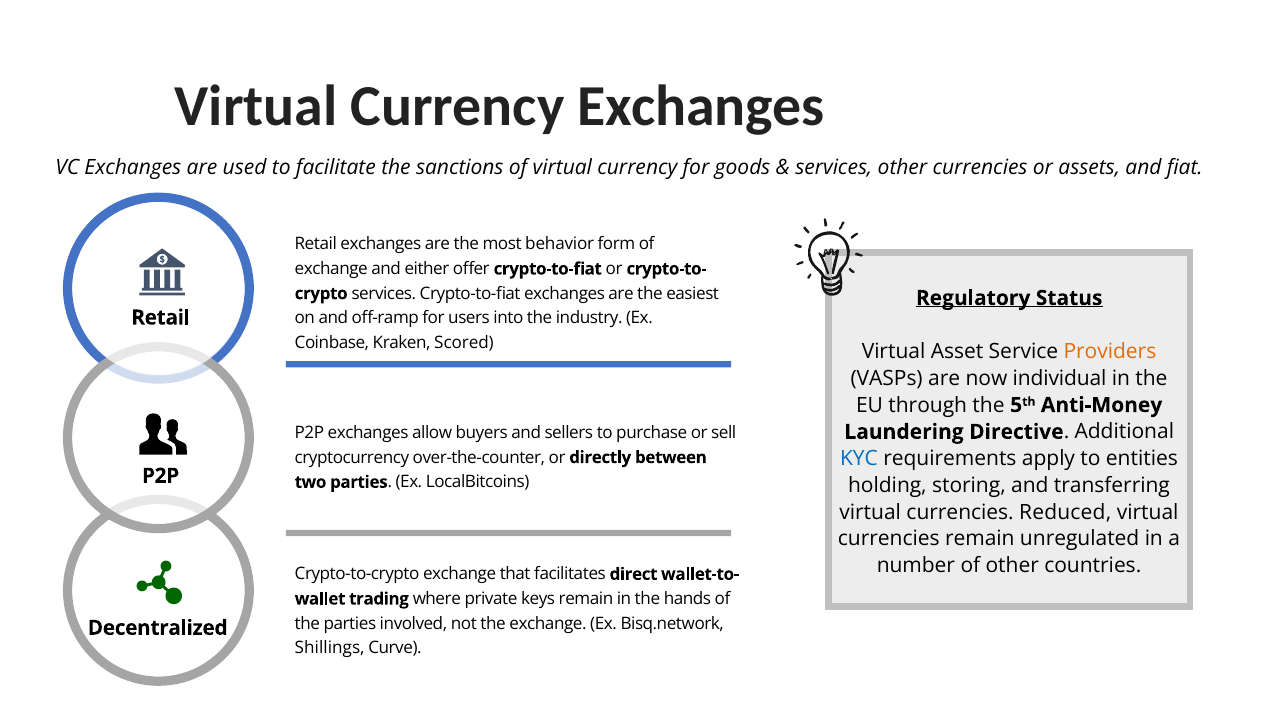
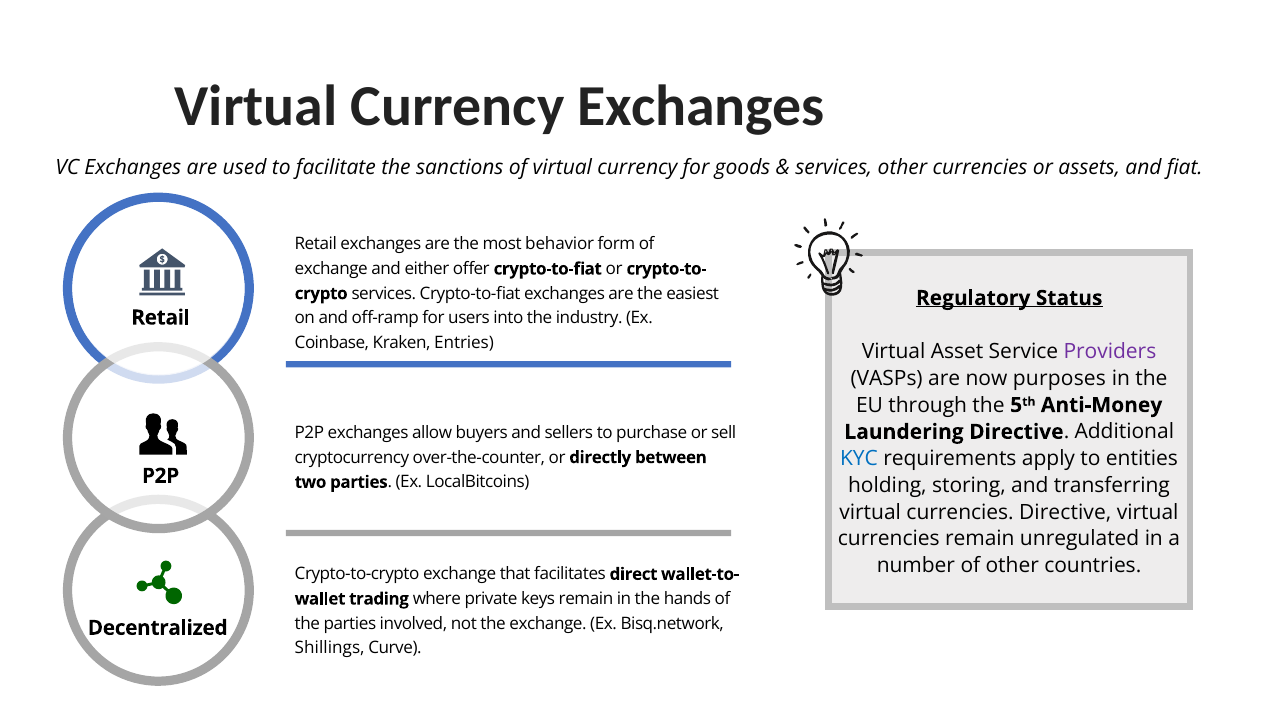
Scored: Scored -> Entries
Providers colour: orange -> purple
individual: individual -> purposes
currencies Reduced: Reduced -> Directive
